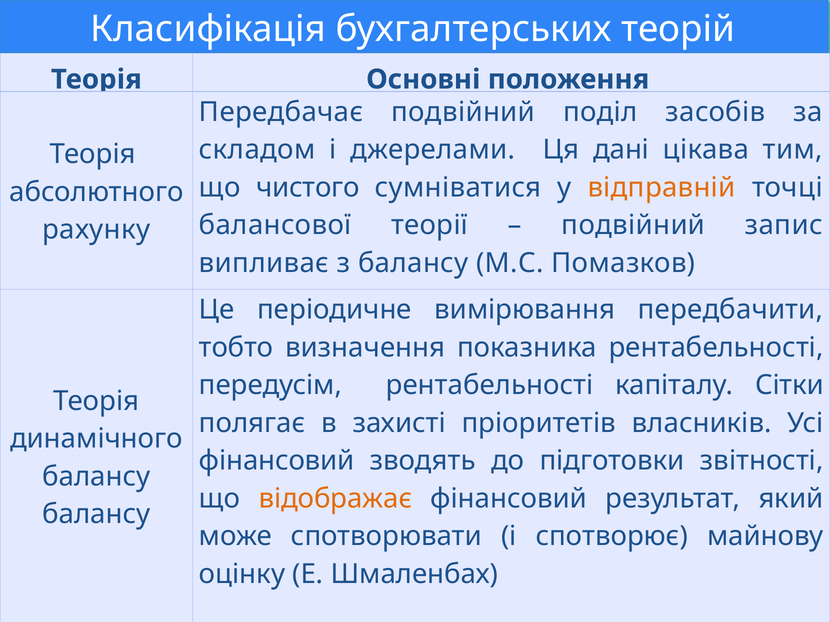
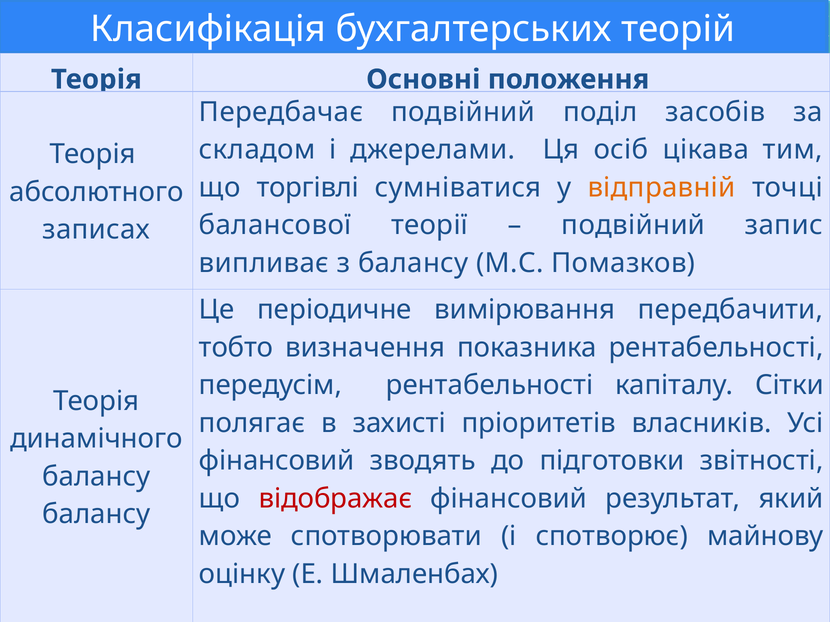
дані: дані -> осіб
чистого: чистого -> торгівлі
рахунку: рахунку -> записах
відображає colour: orange -> red
